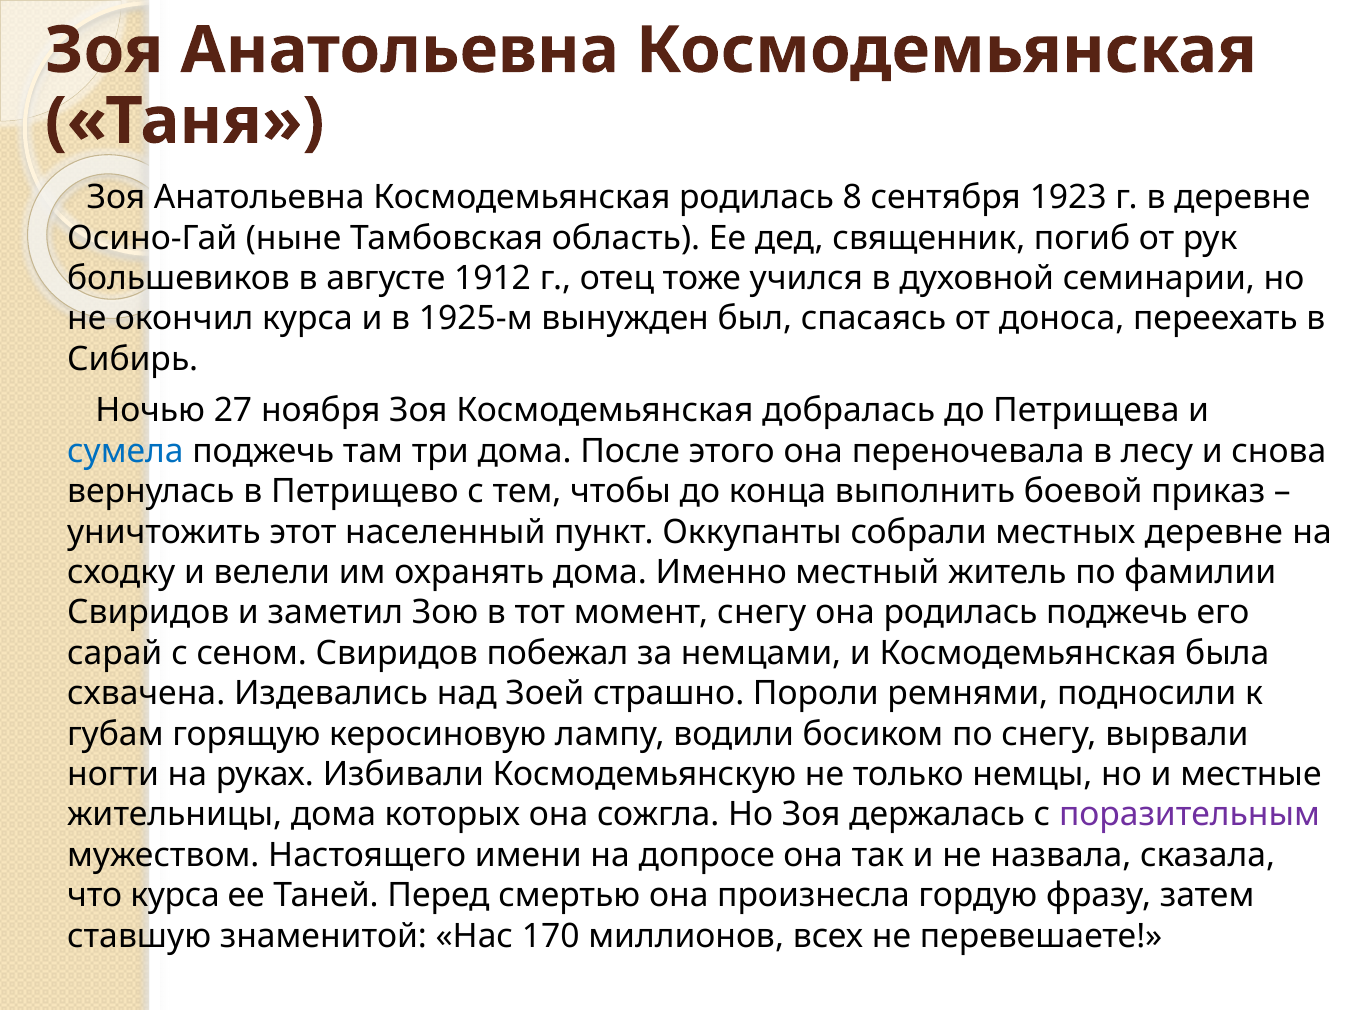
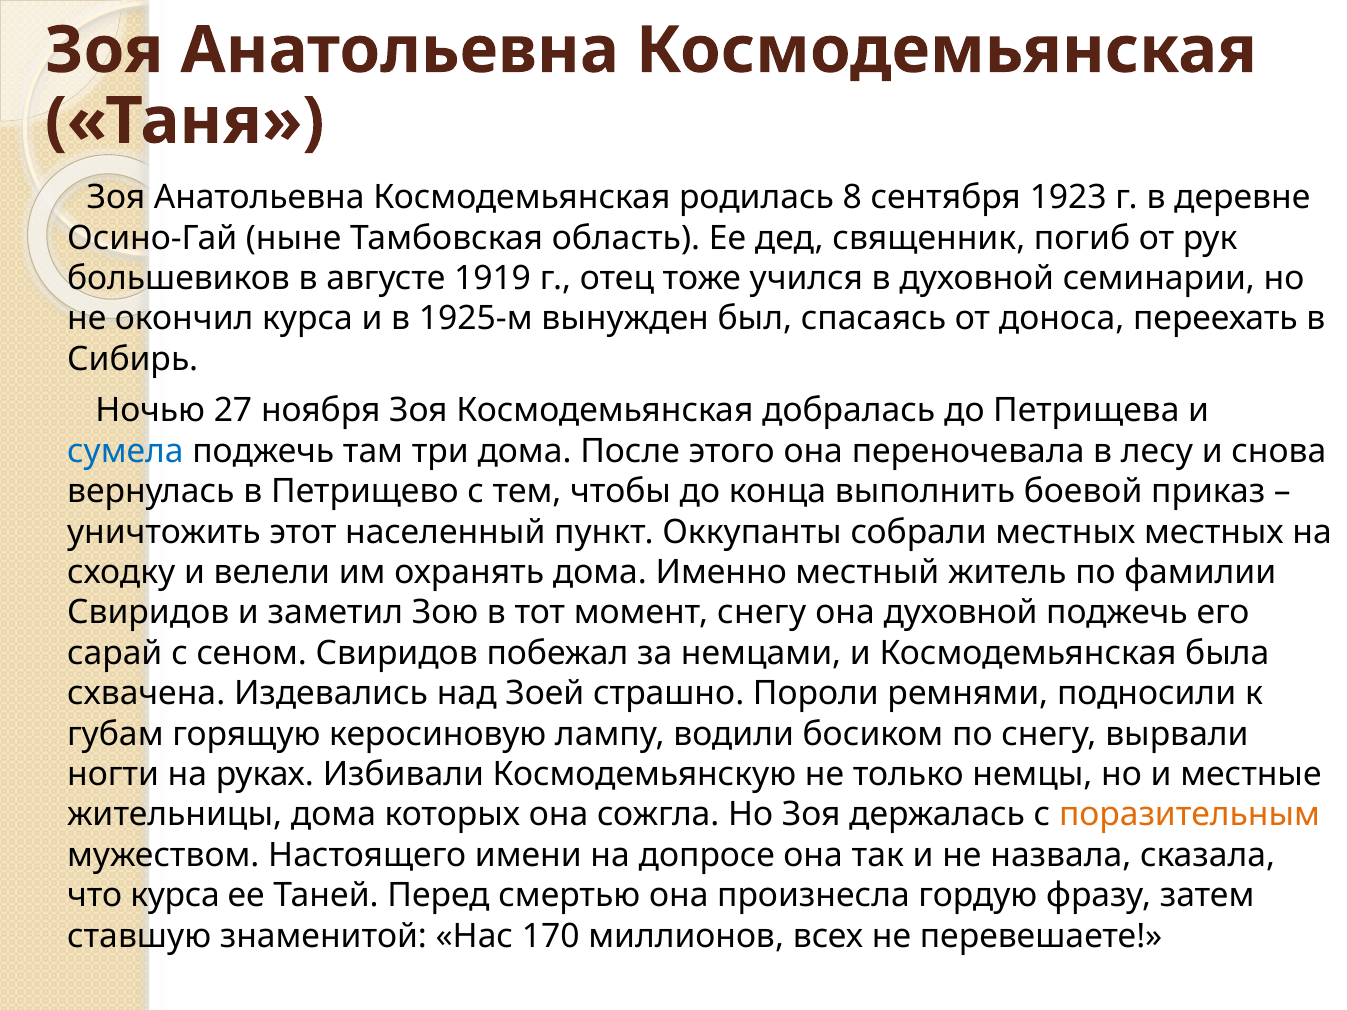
1912: 1912 -> 1919
местных деревне: деревне -> местных
она родилась: родилась -> духовной
поразительным colour: purple -> orange
